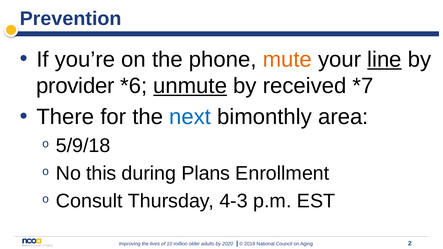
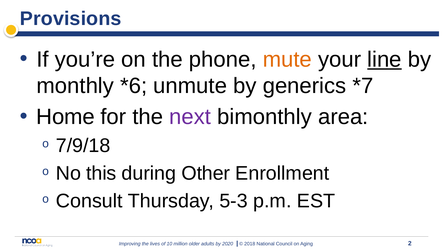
Prevention: Prevention -> Provisions
provider: provider -> monthly
unmute underline: present -> none
received: received -> generics
There: There -> Home
next colour: blue -> purple
5/9/18: 5/9/18 -> 7/9/18
Plans: Plans -> Other
4-3: 4-3 -> 5-3
